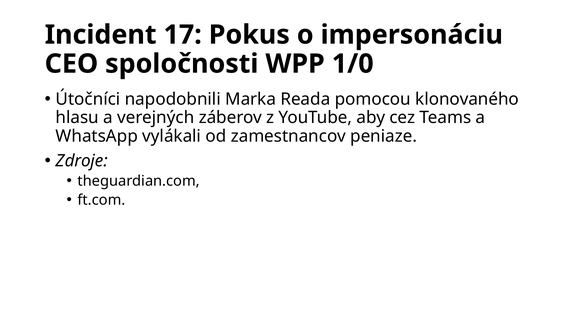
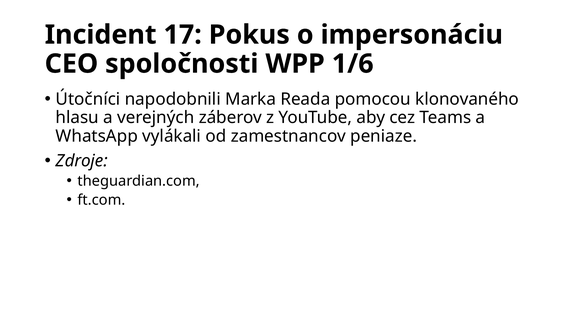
1/0: 1/0 -> 1/6
